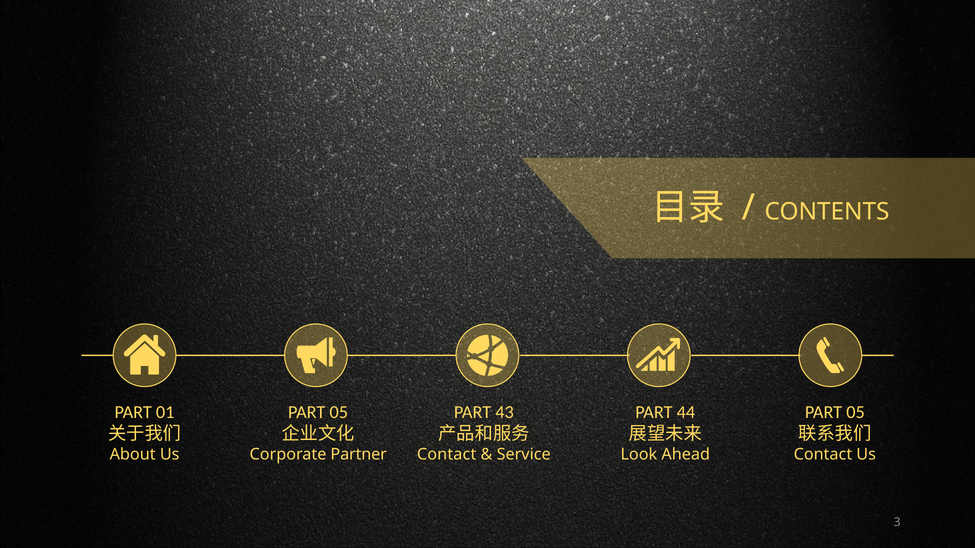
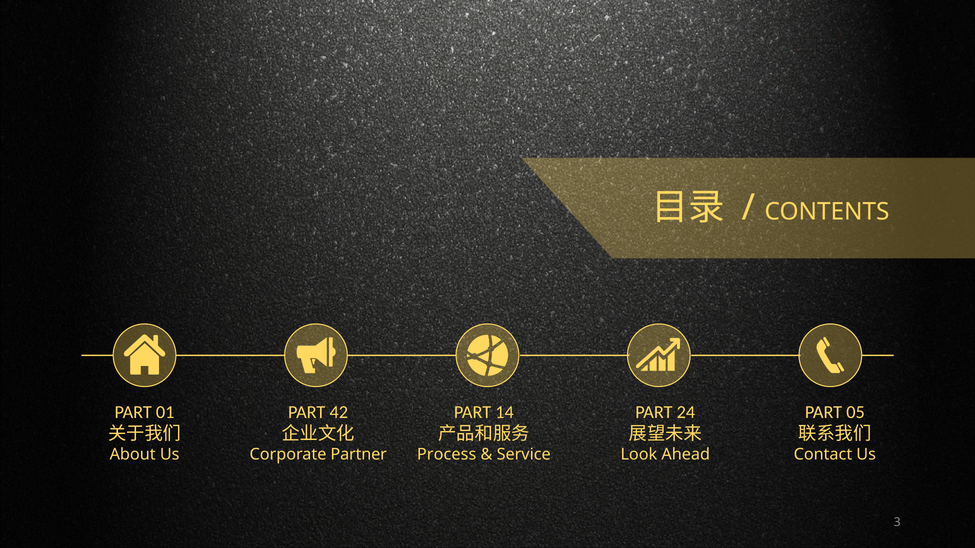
05 at (339, 412): 05 -> 42
43: 43 -> 14
44: 44 -> 24
Contact at (447, 455): Contact -> Process
